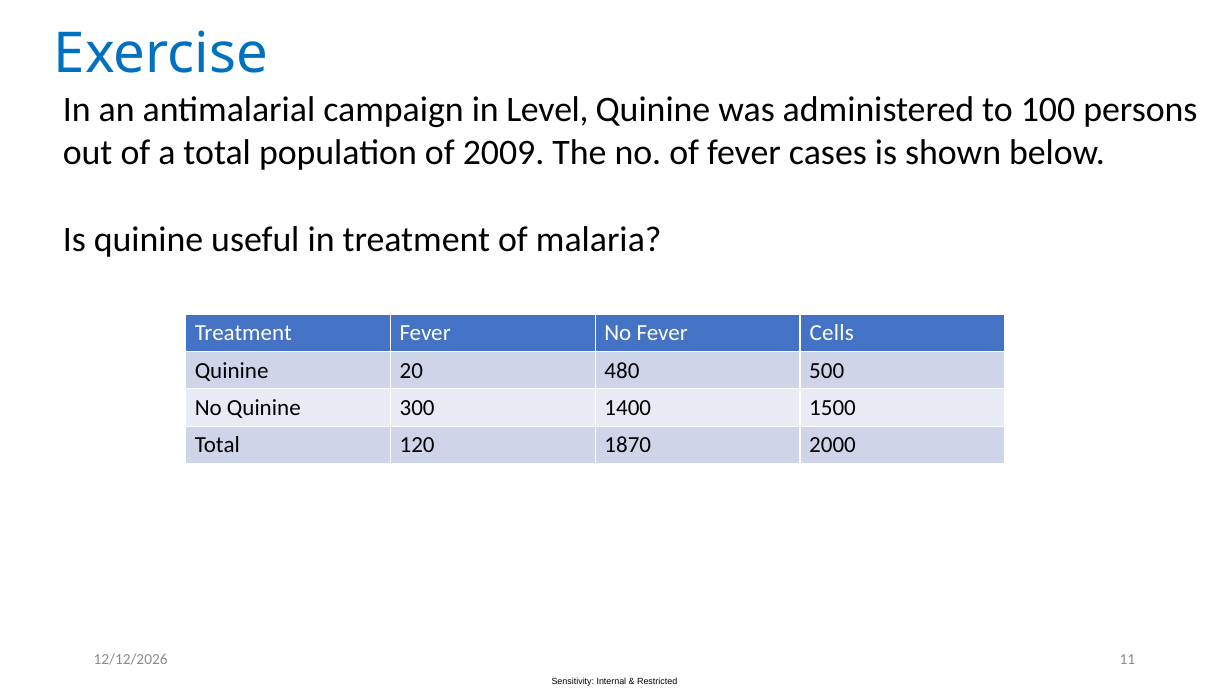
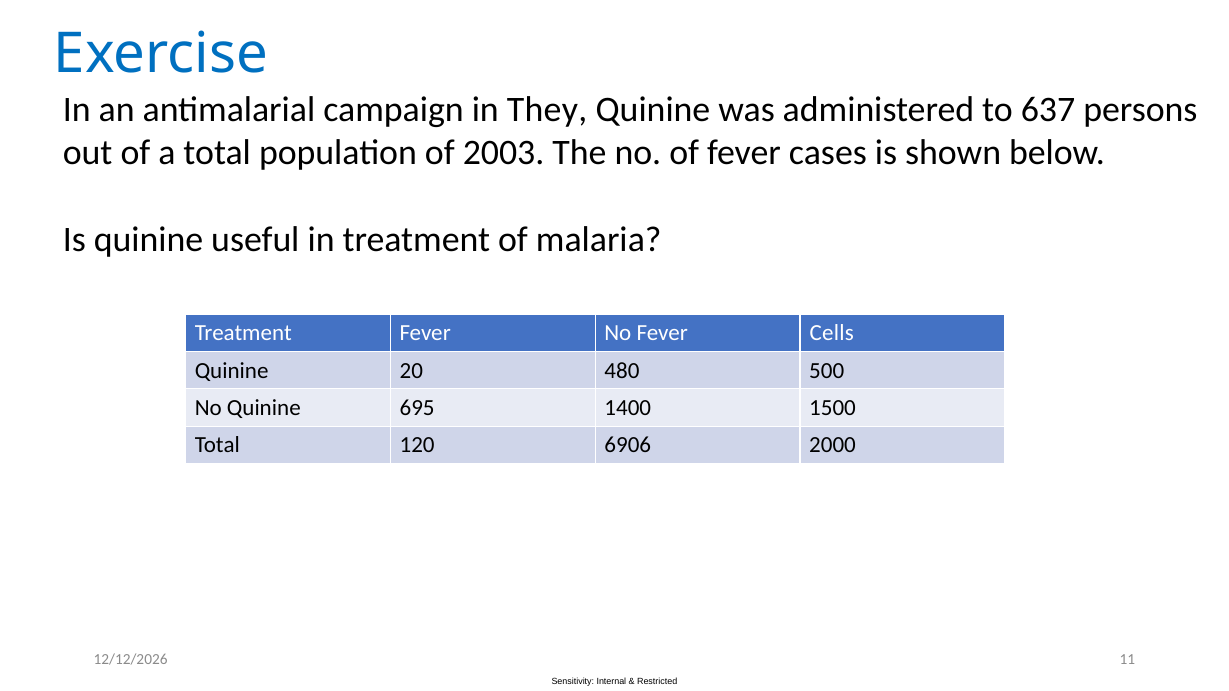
Level: Level -> They
100: 100 -> 637
2009: 2009 -> 2003
300: 300 -> 695
1870: 1870 -> 6906
